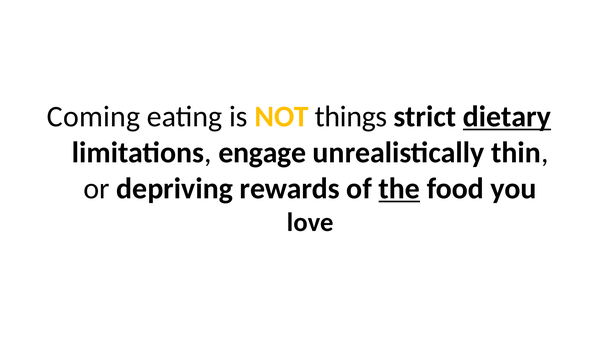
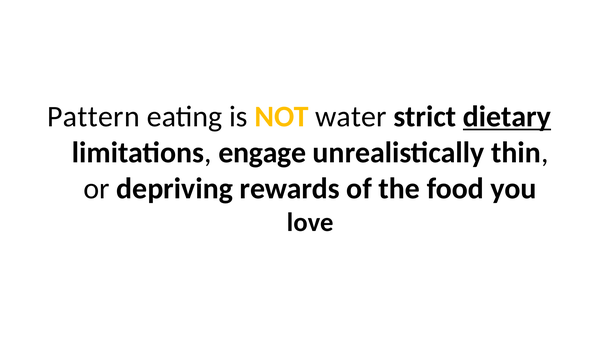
Coming: Coming -> Pattern
things: things -> water
the underline: present -> none
